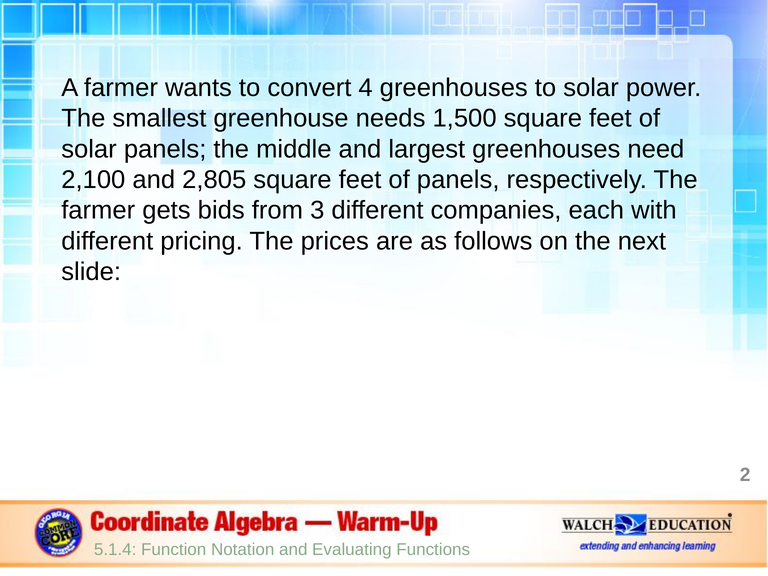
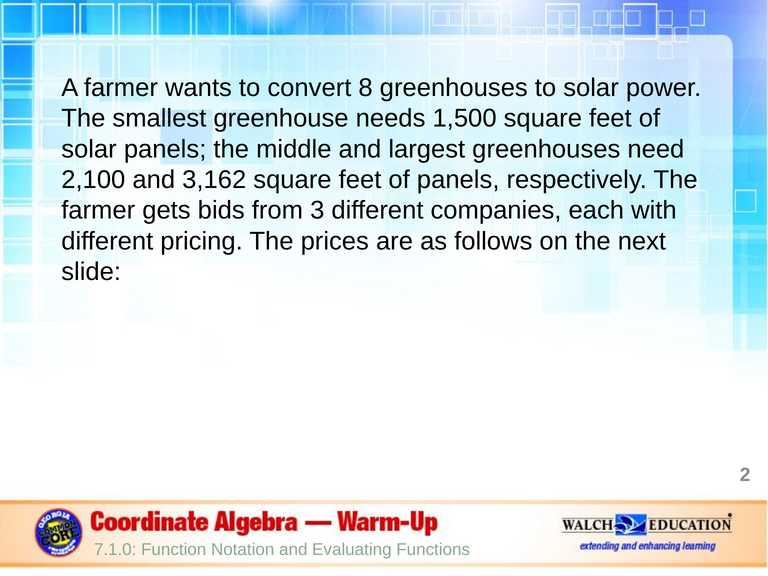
4: 4 -> 8
2,805: 2,805 -> 3,162
5.1.4: 5.1.4 -> 7.1.0
